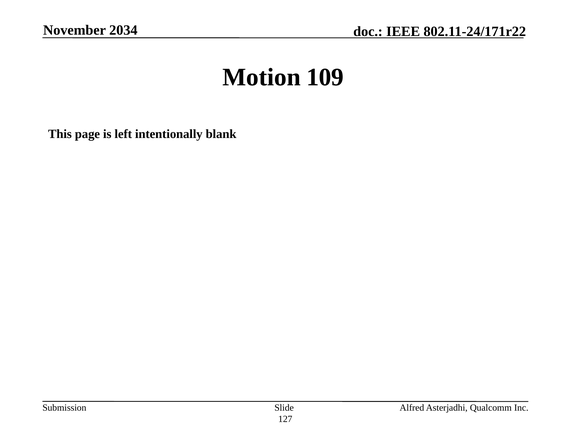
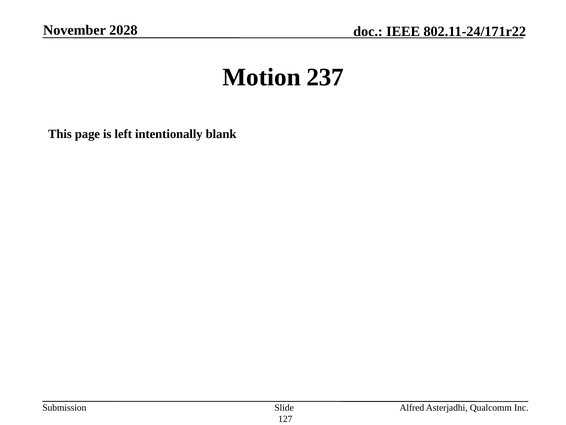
2034: 2034 -> 2028
109: 109 -> 237
